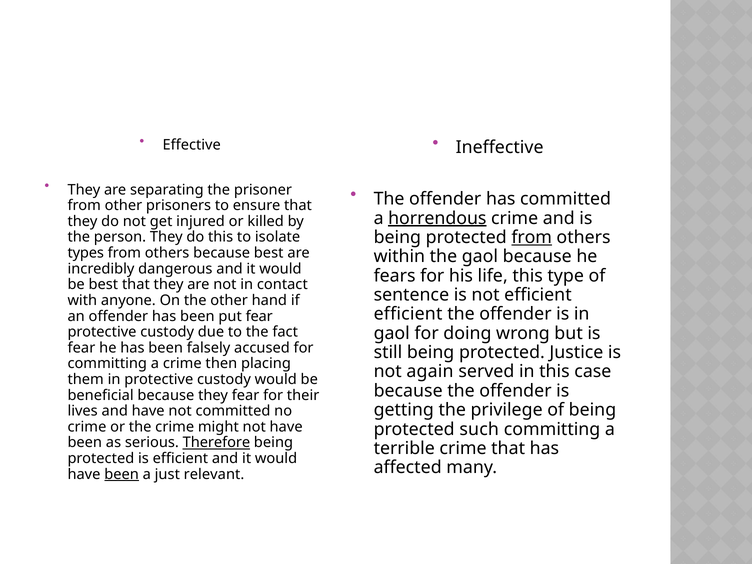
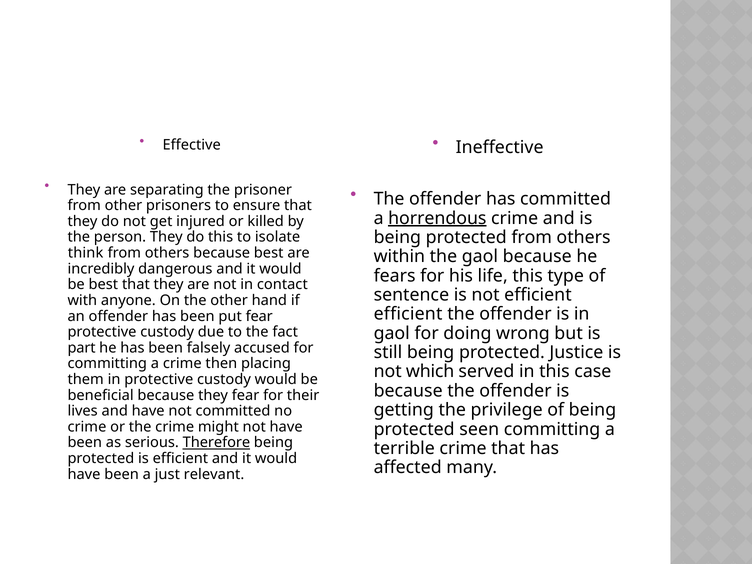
from at (532, 237) underline: present -> none
types: types -> think
fear at (81, 348): fear -> part
again: again -> which
such: such -> seen
been at (122, 474) underline: present -> none
